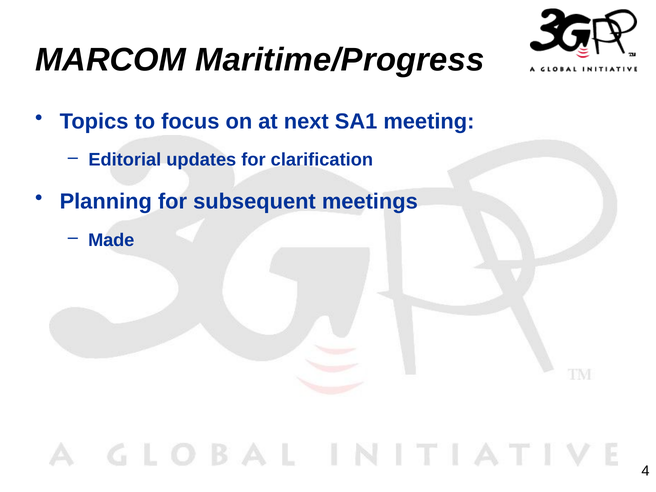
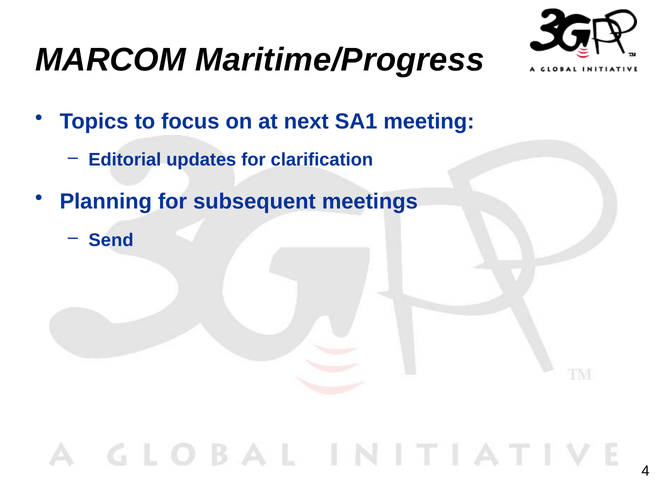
Made: Made -> Send
